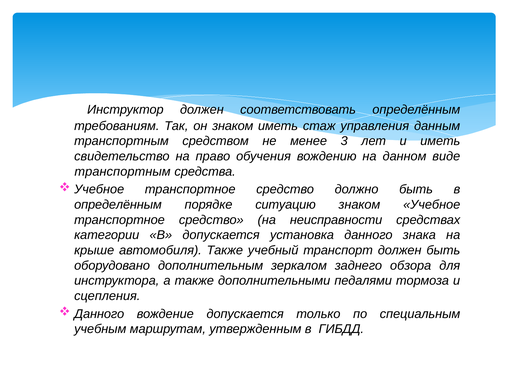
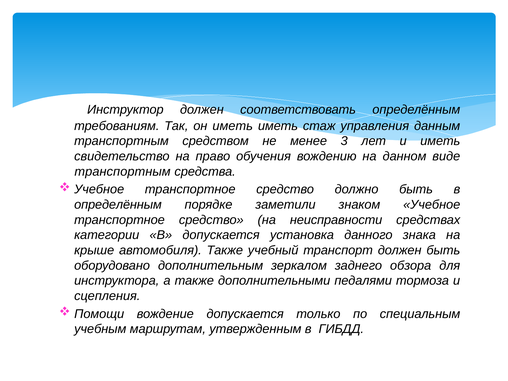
он знаком: знаком -> иметь
ситуацию: ситуацию -> заметили
Данного at (99, 314): Данного -> Помощи
